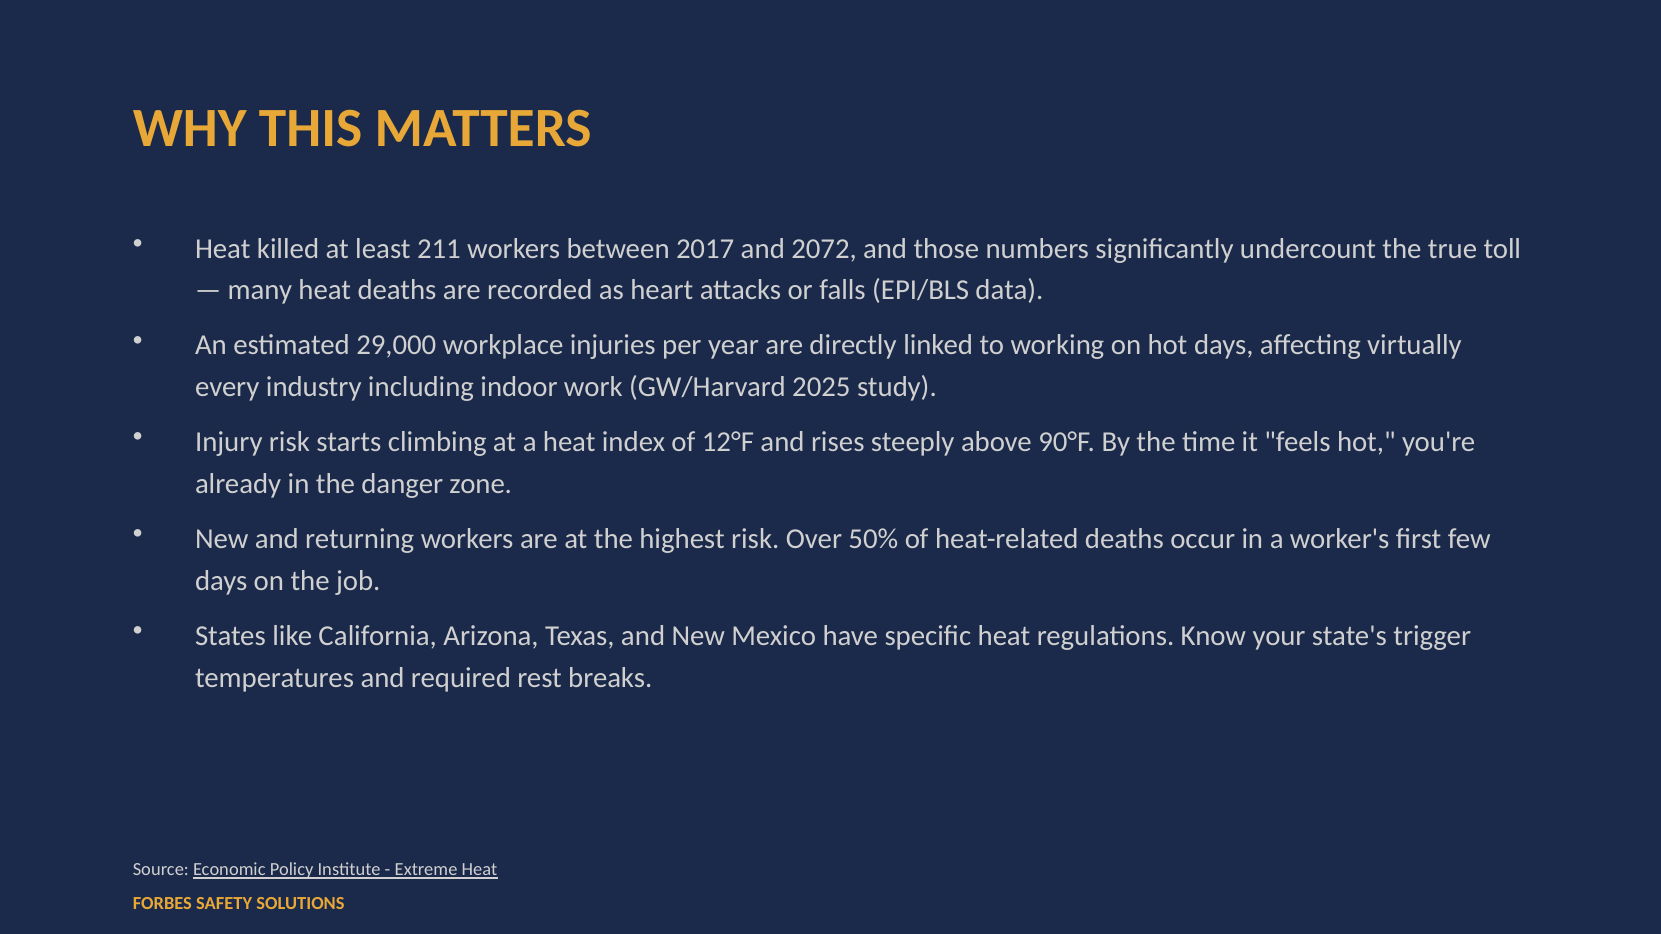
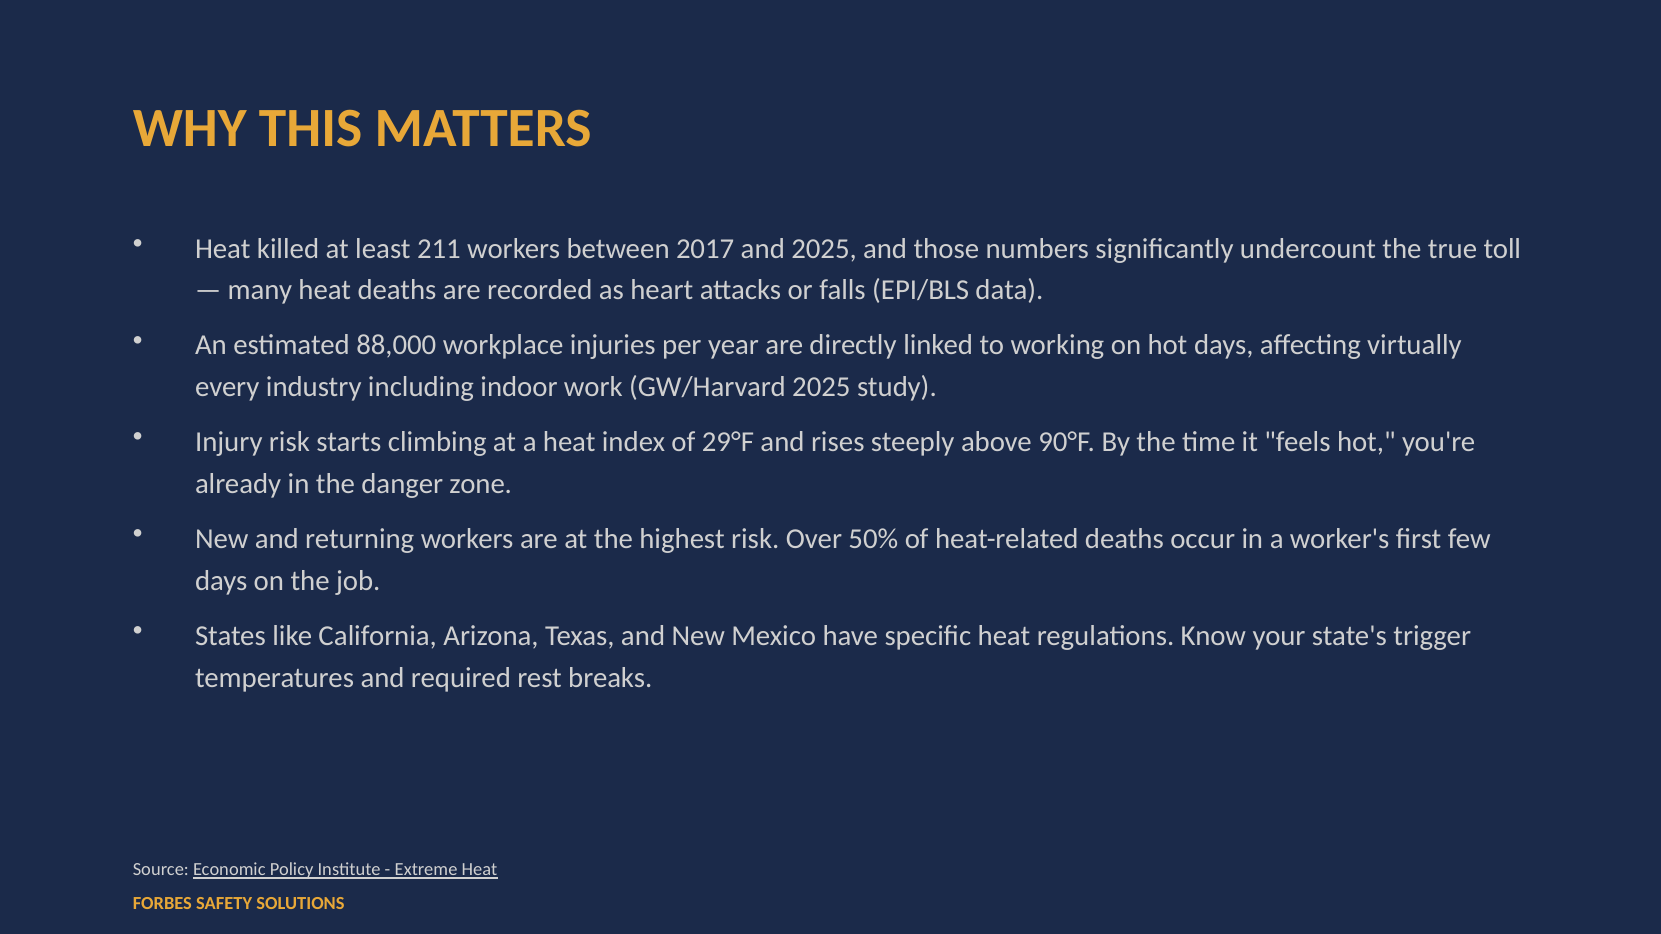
and 2072: 2072 -> 2025
29,000: 29,000 -> 88,000
12°F: 12°F -> 29°F
